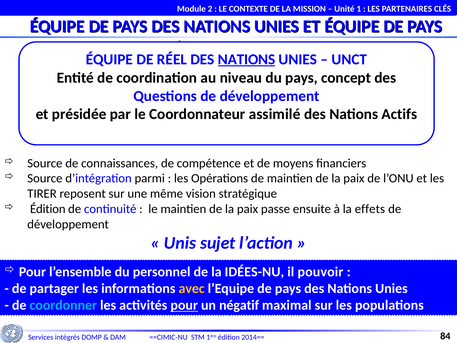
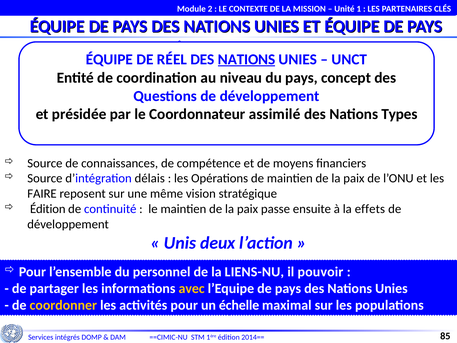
Actifs: Actifs -> Types
parmi: parmi -> délais
TIRER: TIRER -> FAIRE
sujet: sujet -> deux
IDÉES-NU: IDÉES-NU -> LIENS-NU
coordonner colour: light blue -> yellow
pour at (184, 305) underline: present -> none
négatif: négatif -> échelle
84: 84 -> 85
